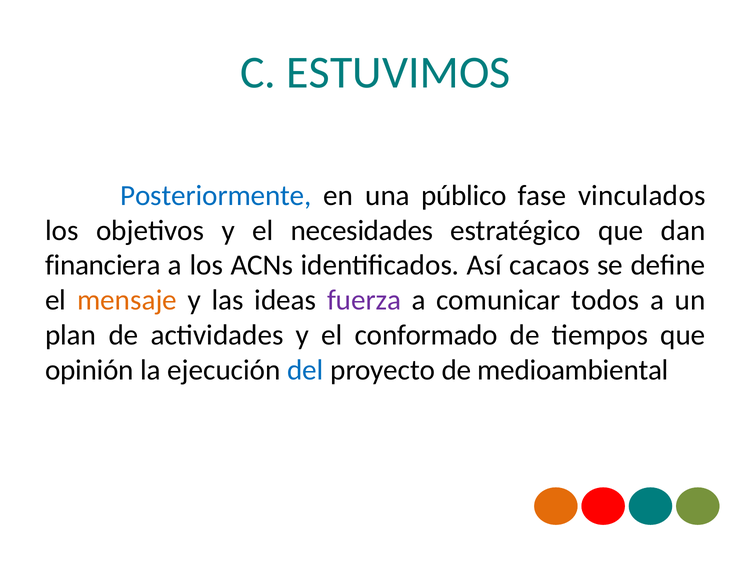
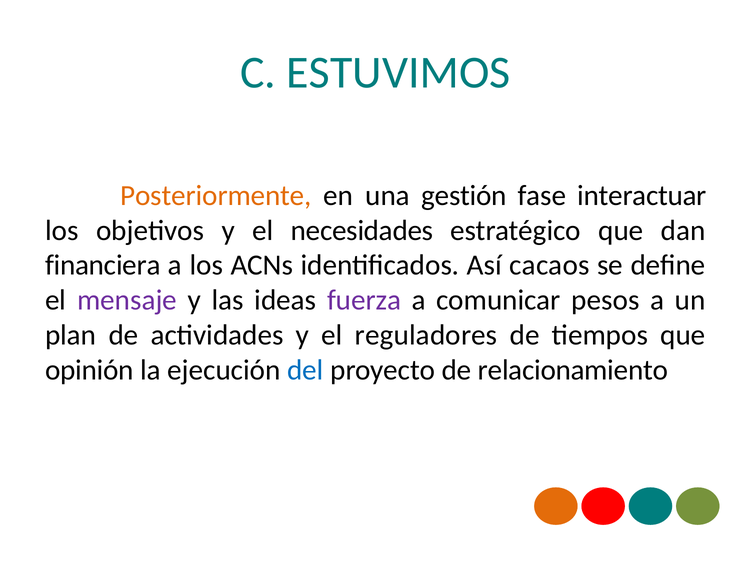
Posteriormente colour: blue -> orange
público: público -> gestión
vinculados: vinculados -> interactuar
mensaje colour: orange -> purple
todos: todos -> pesos
conformado: conformado -> reguladores
medioambiental: medioambiental -> relacionamiento
